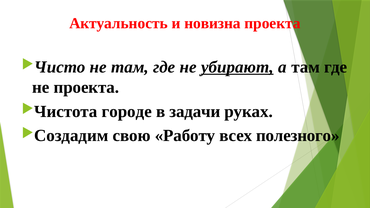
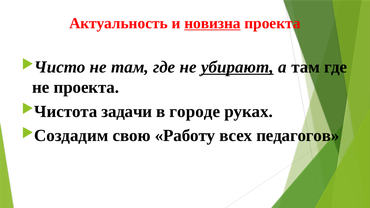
новизна underline: none -> present
городе: городе -> задачи
задачи: задачи -> городе
полезного: полезного -> педагогов
